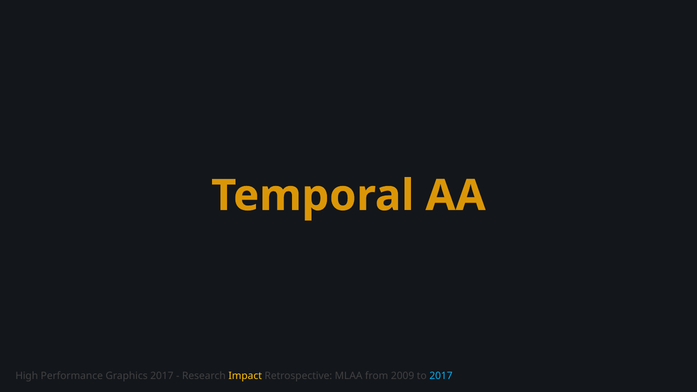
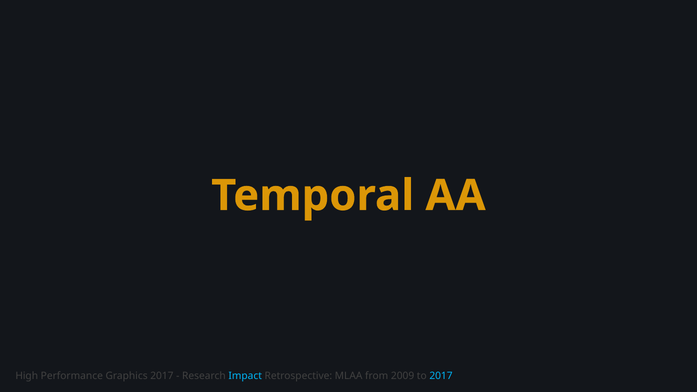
Impact colour: yellow -> light blue
